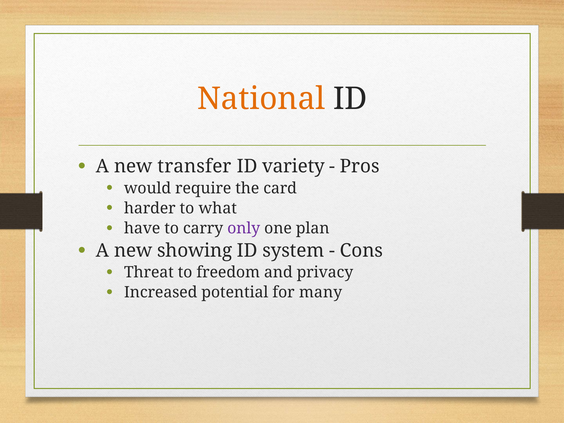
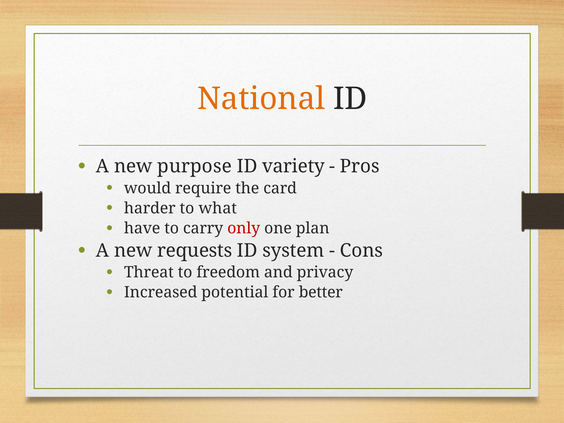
transfer: transfer -> purpose
only colour: purple -> red
showing: showing -> requests
many: many -> better
